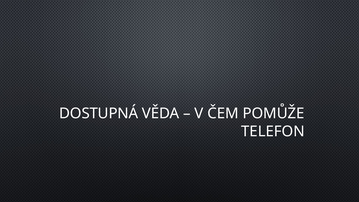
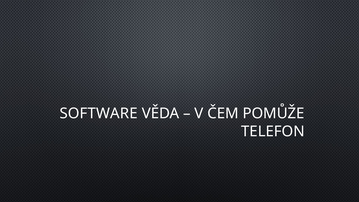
DOSTUPNÁ: DOSTUPNÁ -> SOFTWARE
